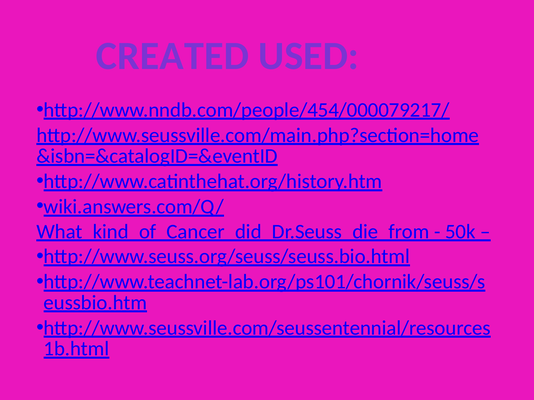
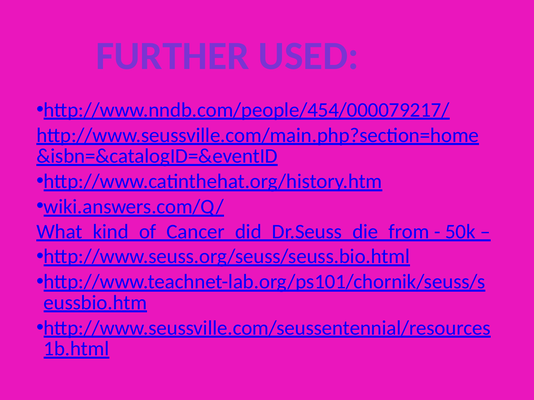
CREATED: CREATED -> FURTHER
